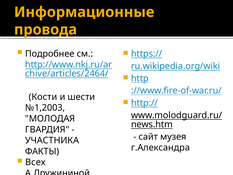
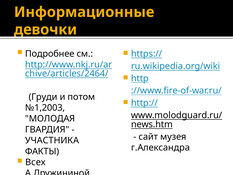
провода: провода -> девочки
Кости: Кости -> Груди
шести: шести -> потом
